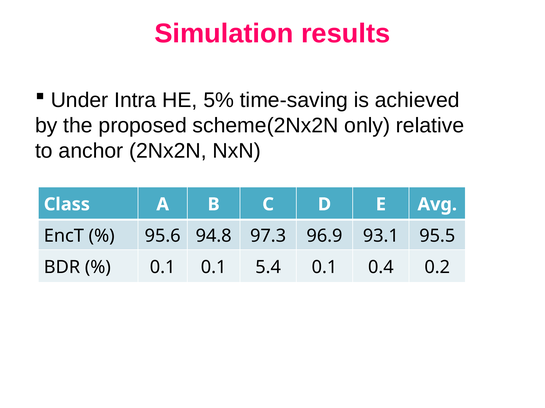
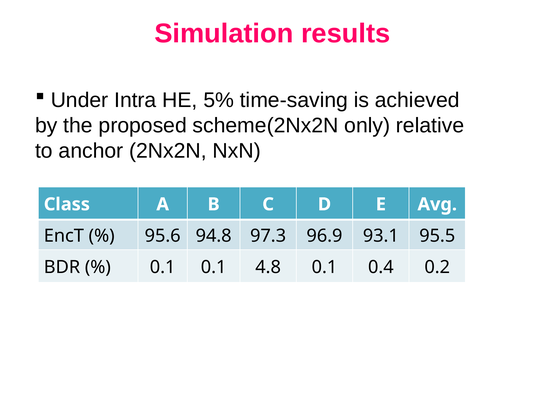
5.4: 5.4 -> 4.8
